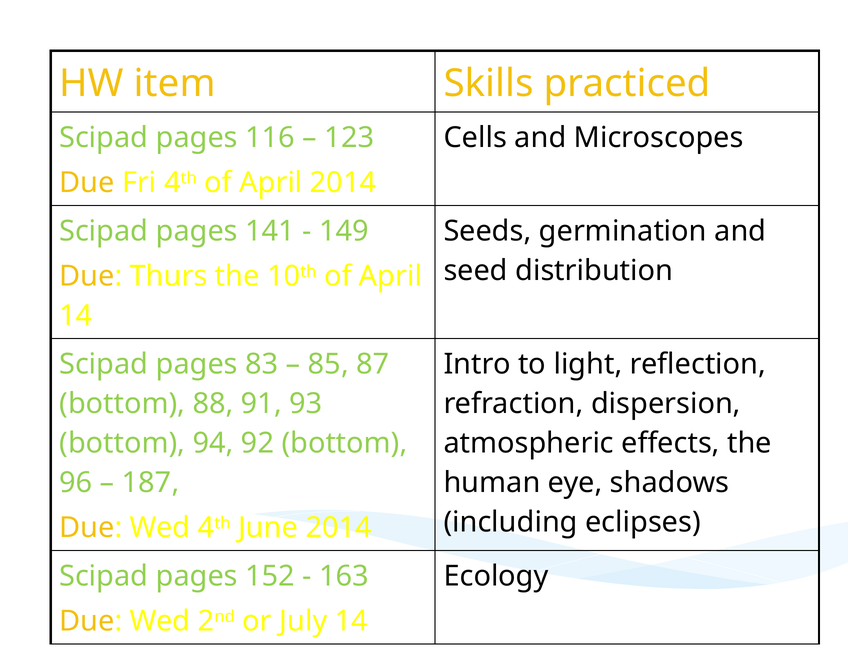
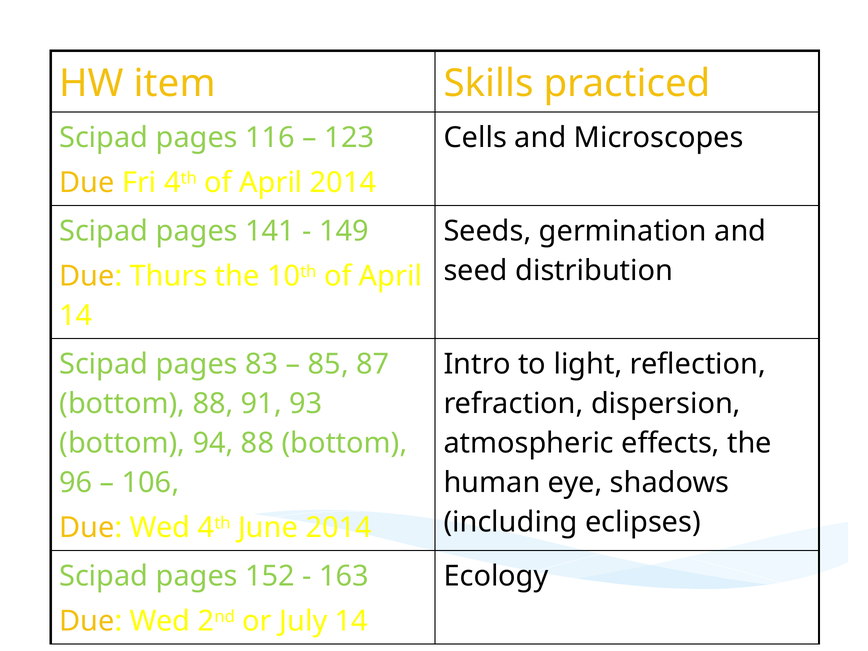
94 92: 92 -> 88
187: 187 -> 106
